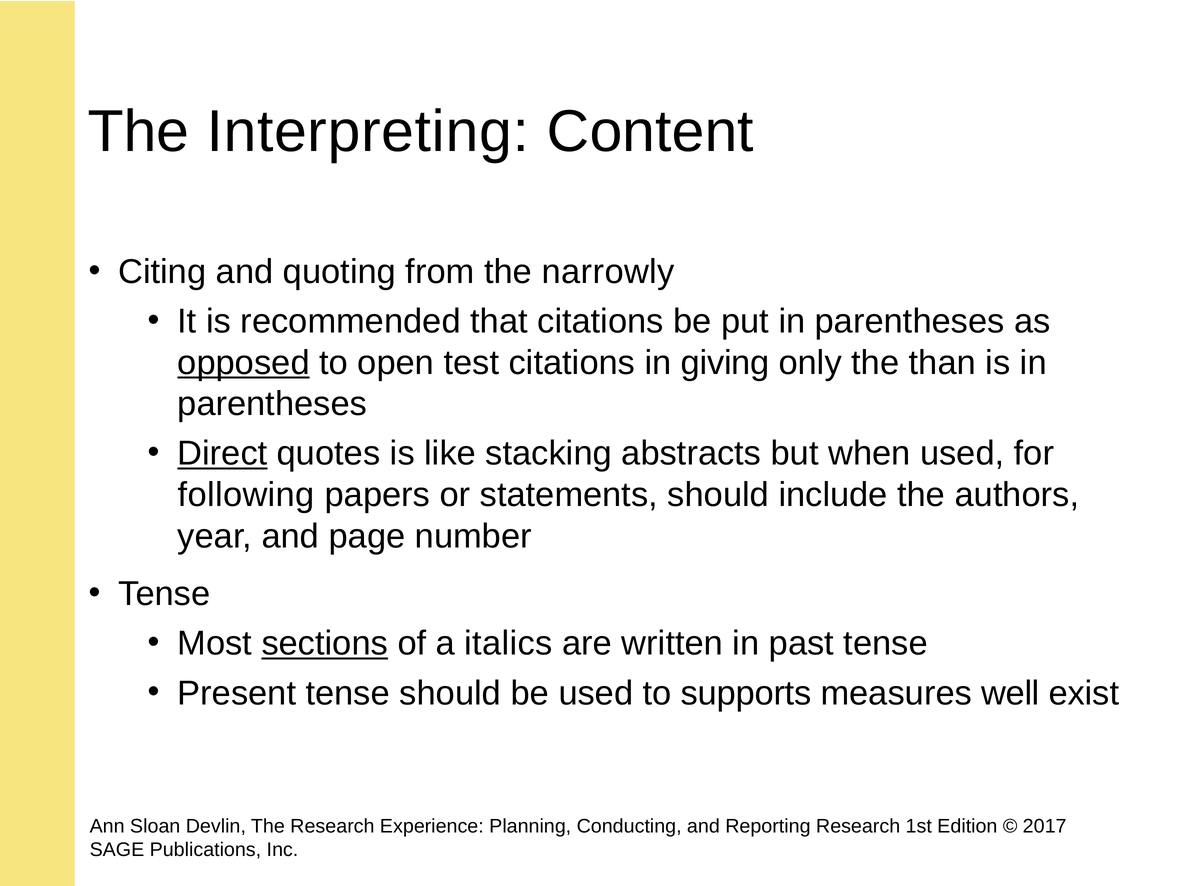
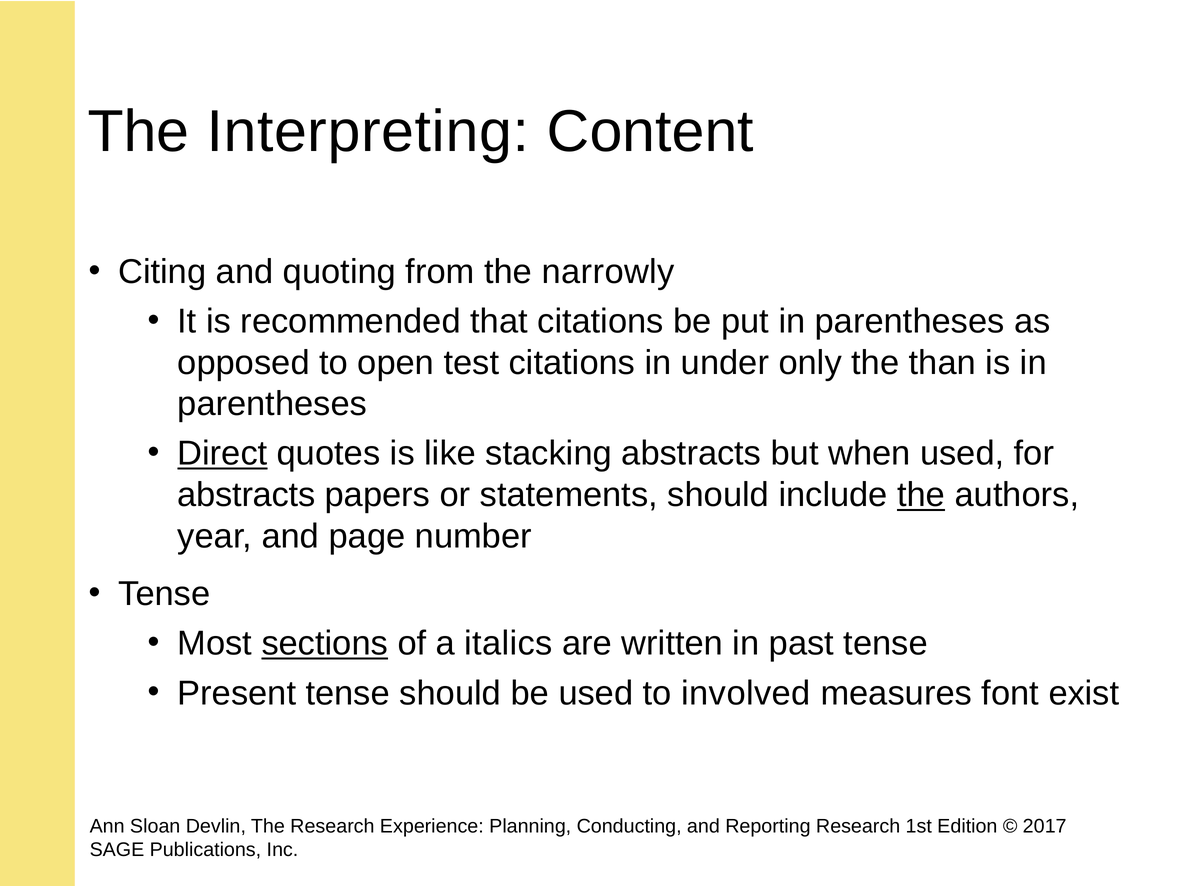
opposed underline: present -> none
giving: giving -> under
following at (246, 495): following -> abstracts
the at (921, 495) underline: none -> present
supports: supports -> involved
well: well -> font
